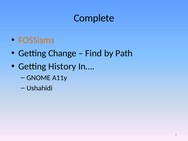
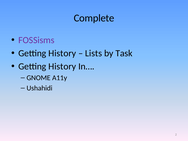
FOSSisms colour: orange -> purple
Change at (62, 53): Change -> History
Find: Find -> Lists
Path: Path -> Task
